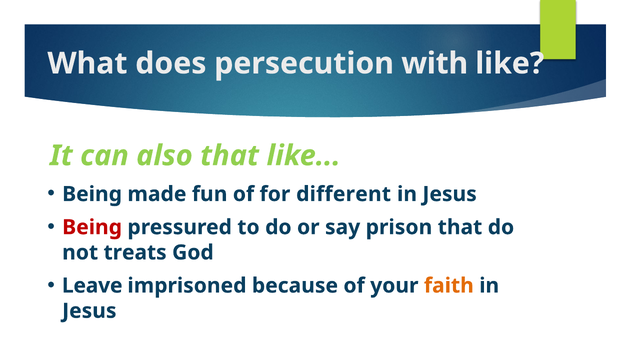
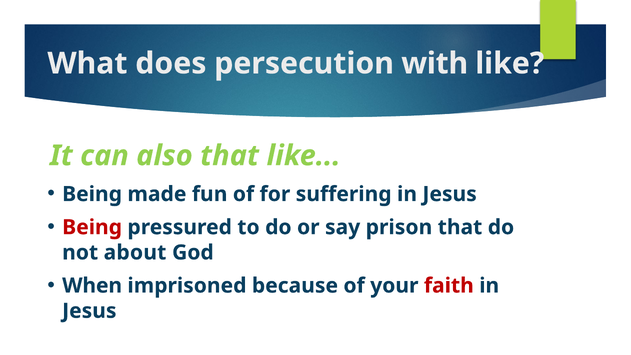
different: different -> suffering
treats: treats -> about
Leave: Leave -> When
faith colour: orange -> red
